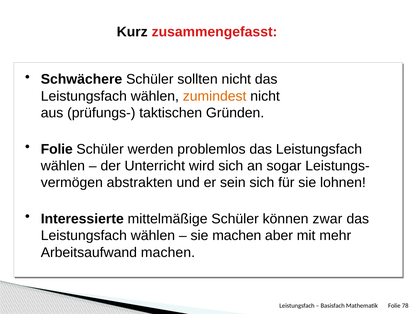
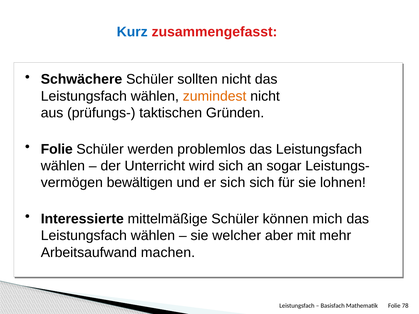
Kurz colour: black -> blue
abstrakten: abstrakten -> bewältigen
er sein: sein -> sich
zwar: zwar -> mich
sie machen: machen -> welcher
